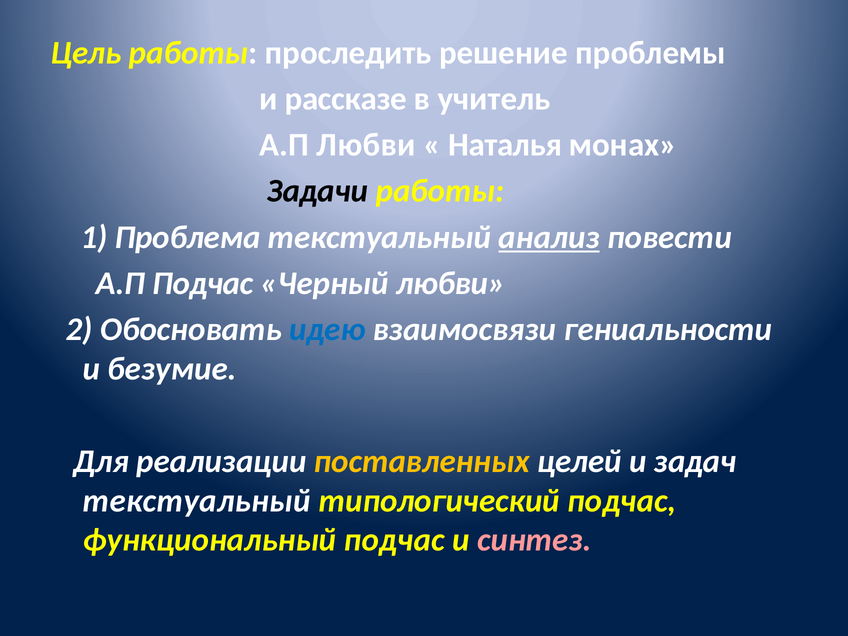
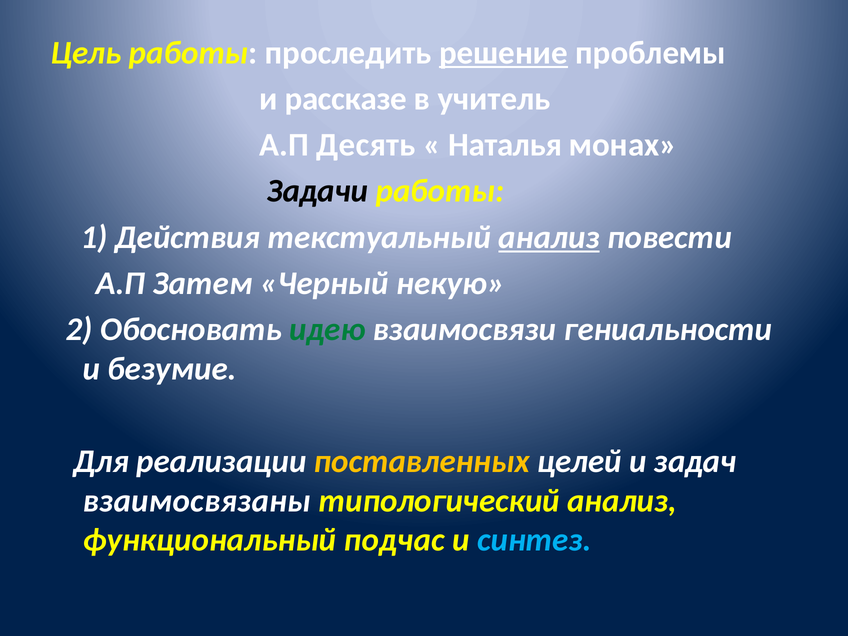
решение underline: none -> present
А.П Любви: Любви -> Десять
Проблема: Проблема -> Действия
А.П Подчас: Подчас -> Затем
Черный любви: любви -> некую
идею colour: blue -> green
текстуальный at (197, 501): текстуальный -> взаимосвязаны
типологический подчас: подчас -> анализ
синтез colour: pink -> light blue
